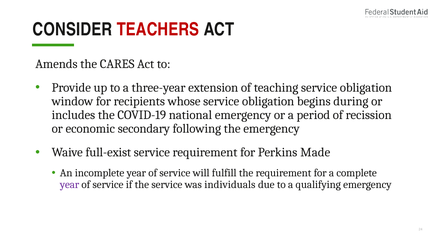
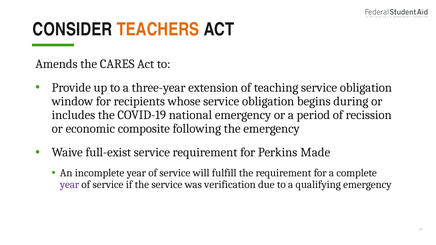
TEACHERS colour: red -> orange
secondary: secondary -> composite
individuals: individuals -> verification
